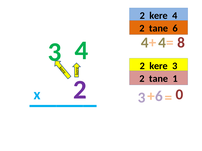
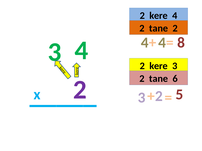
tane 6: 6 -> 2
1: 1 -> 6
6 at (159, 96): 6 -> 2
0: 0 -> 5
